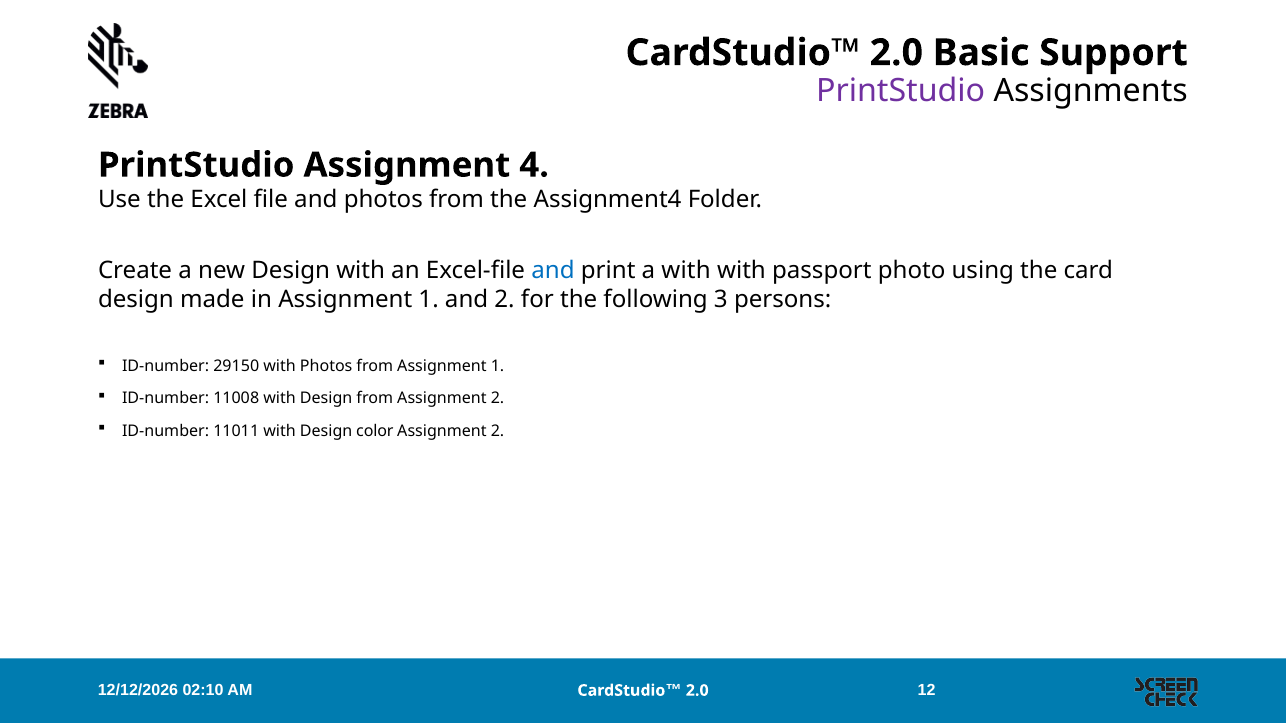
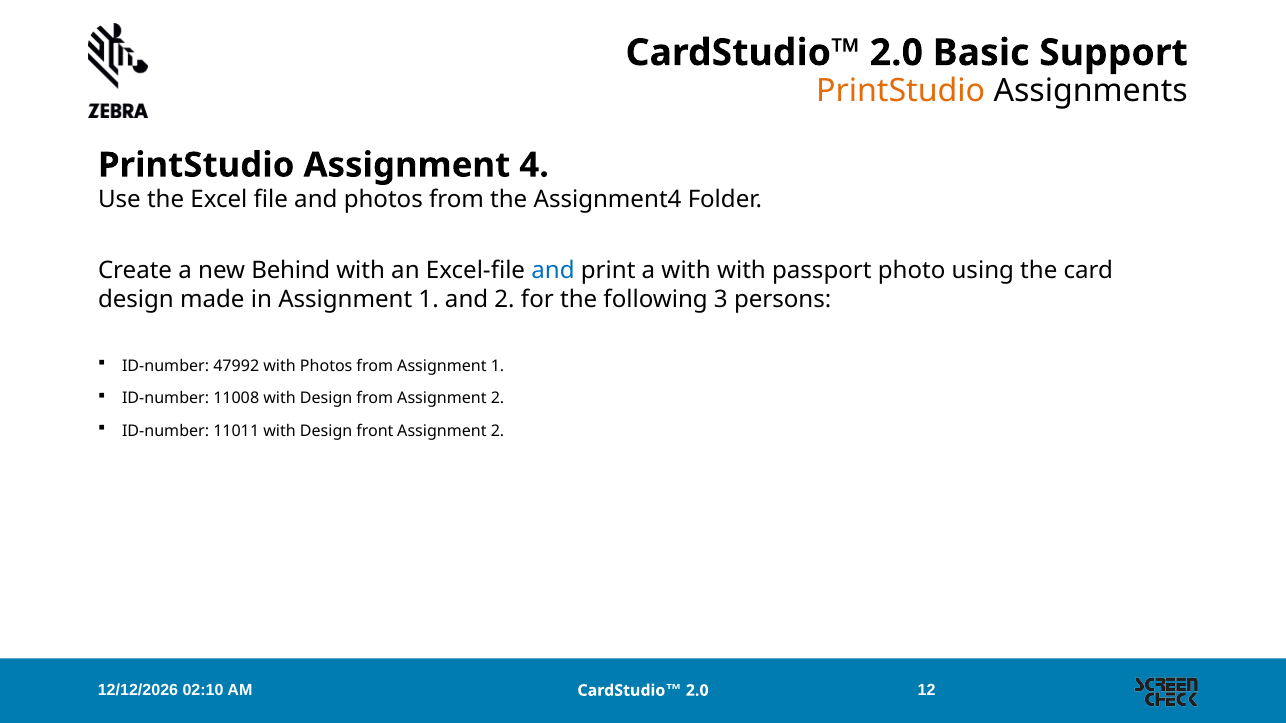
PrintStudio at (901, 90) colour: purple -> orange
new Design: Design -> Behind
29150: 29150 -> 47992
color: color -> front
